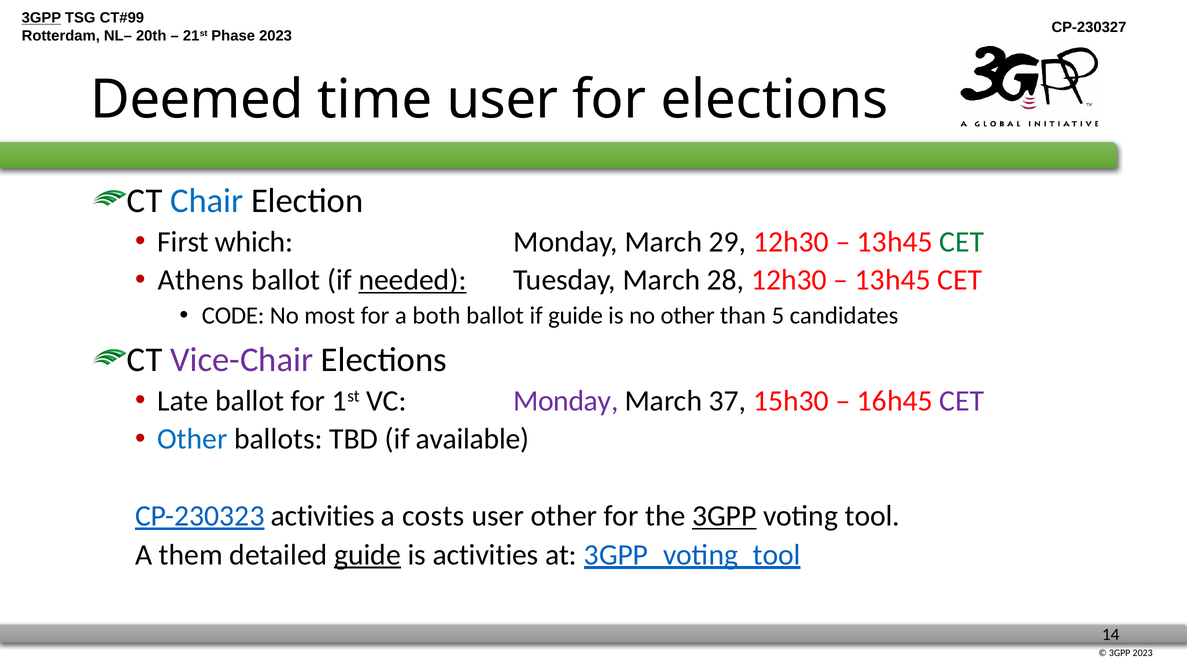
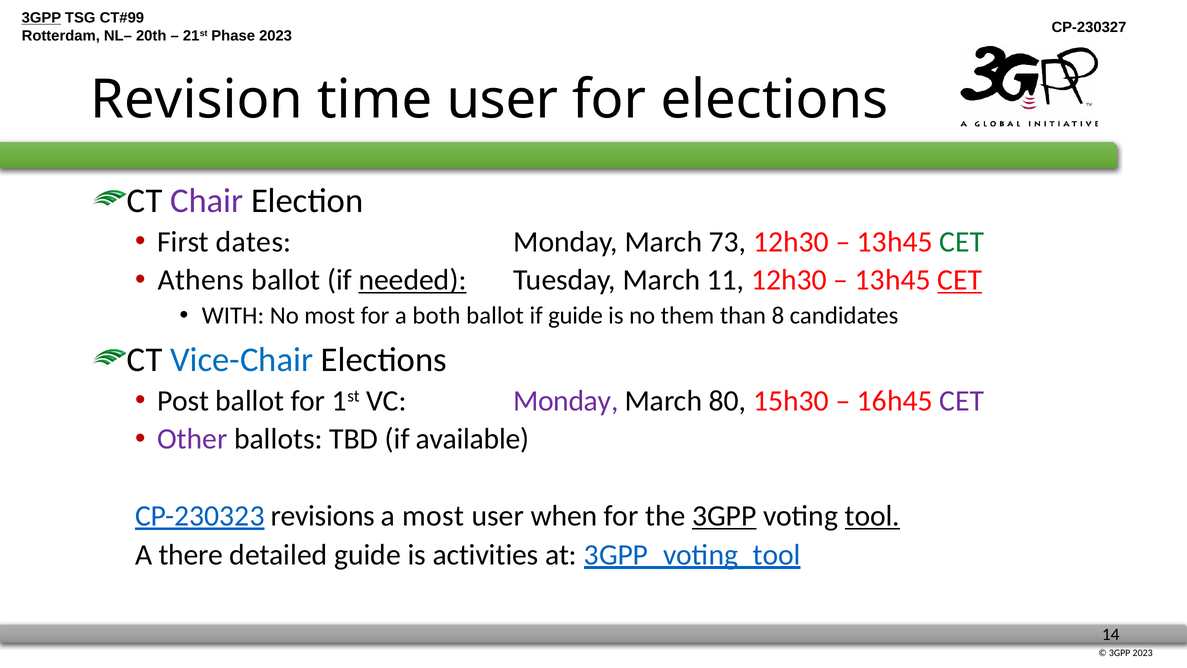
Deemed: Deemed -> Revision
Chair colour: blue -> purple
which: which -> dates
29: 29 -> 73
28: 28 -> 11
CET at (960, 280) underline: none -> present
CODE: CODE -> WITH
no other: other -> them
5: 5 -> 8
Vice-Chair colour: purple -> blue
Late: Late -> Post
37: 37 -> 80
Other at (192, 439) colour: blue -> purple
CP-230323 activities: activities -> revisions
a costs: costs -> most
user other: other -> when
tool underline: none -> present
them: them -> there
guide at (367, 554) underline: present -> none
